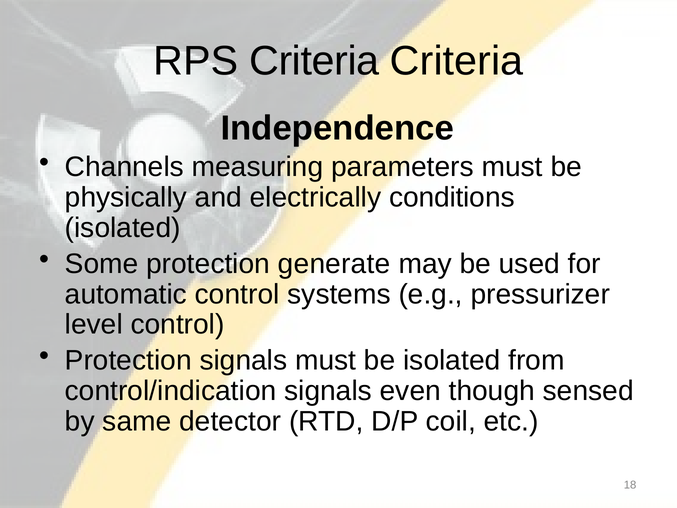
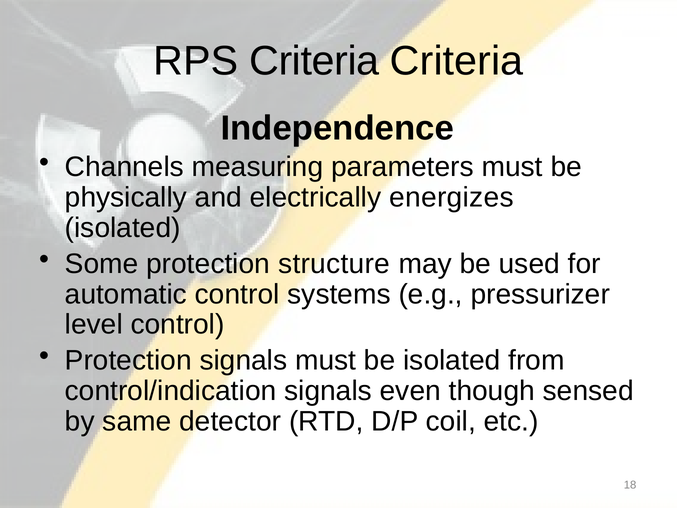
conditions: conditions -> energizes
generate: generate -> structure
